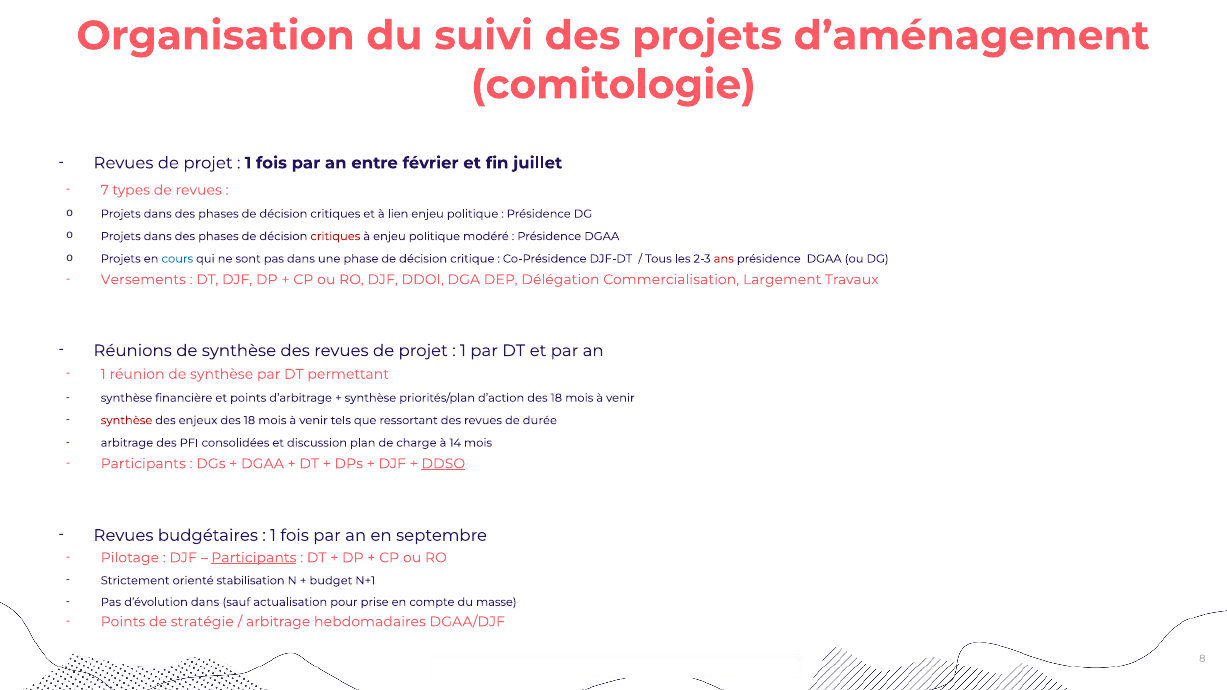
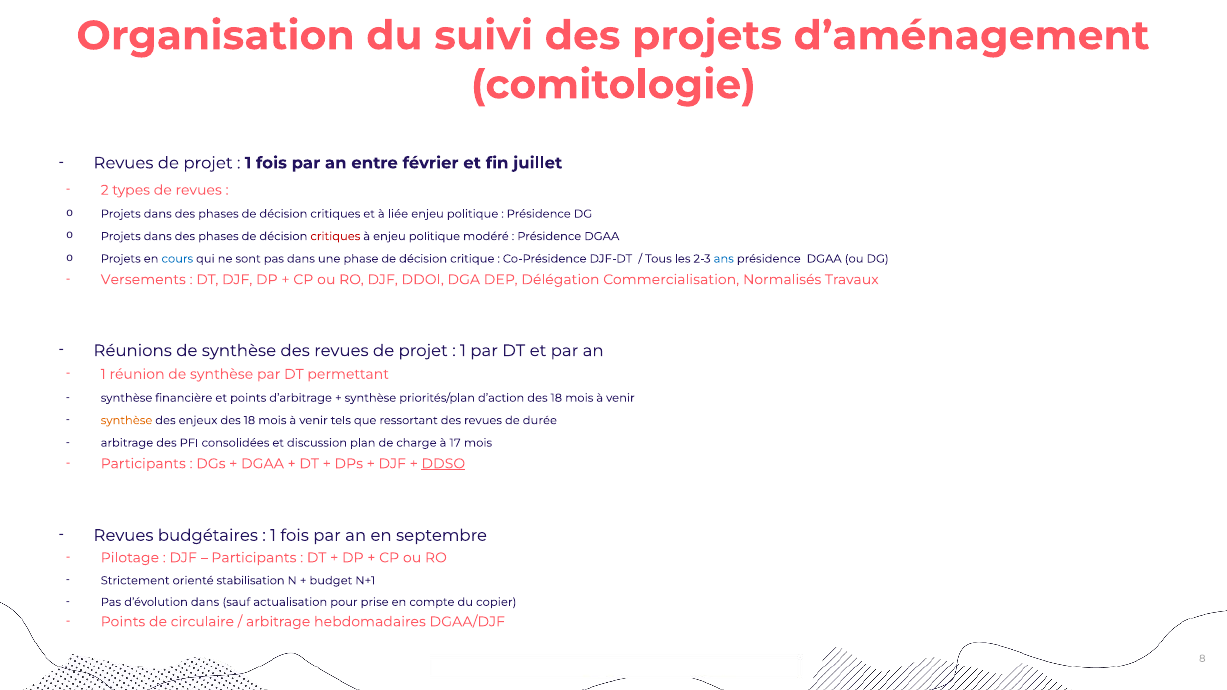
7: 7 -> 2
lien: lien -> liée
ans colour: red -> blue
Largement: Largement -> Normalisés
synthèse at (127, 420) colour: red -> orange
14: 14 -> 17
Participants at (254, 558) underline: present -> none
masse: masse -> copier
stratégie: stratégie -> circulaire
